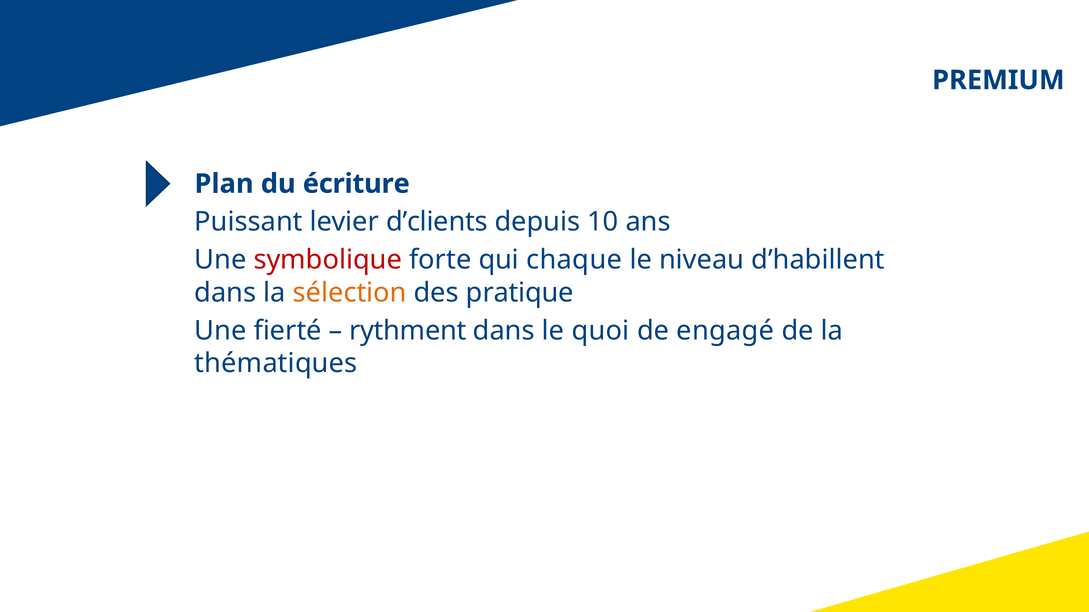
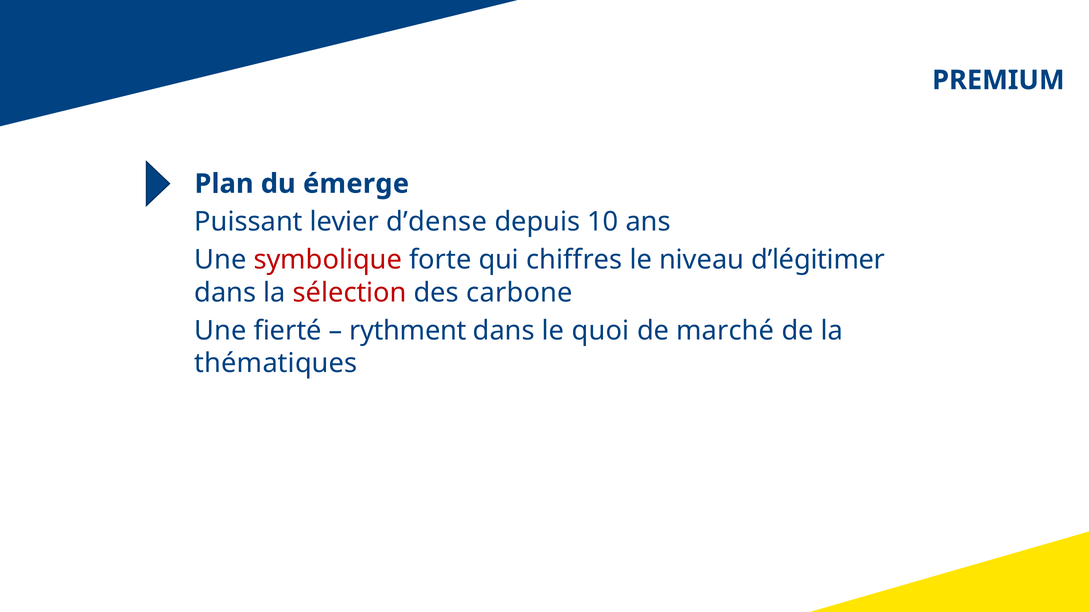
écriture: écriture -> émerge
d’clients: d’clients -> d’dense
chaque: chaque -> chiffres
d’habillent: d’habillent -> d’légitimer
sélection colour: orange -> red
pratique: pratique -> carbone
engagé: engagé -> marché
